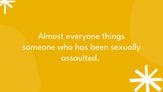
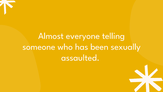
things: things -> telling
